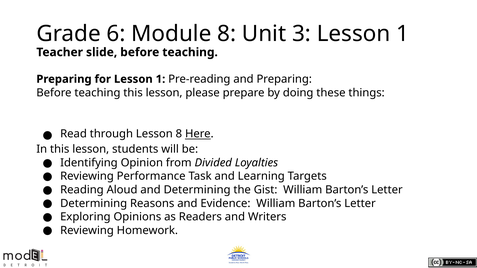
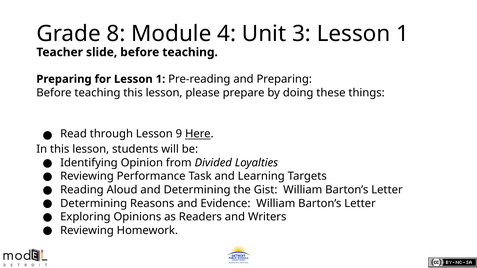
6: 6 -> 8
Module 8: 8 -> 4
Lesson 8: 8 -> 9
